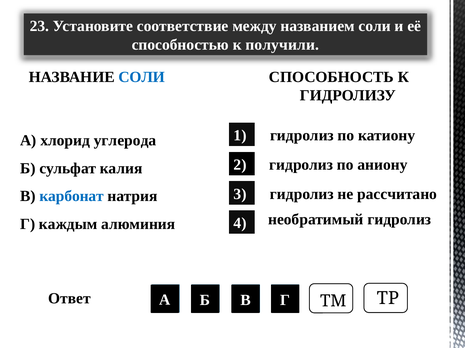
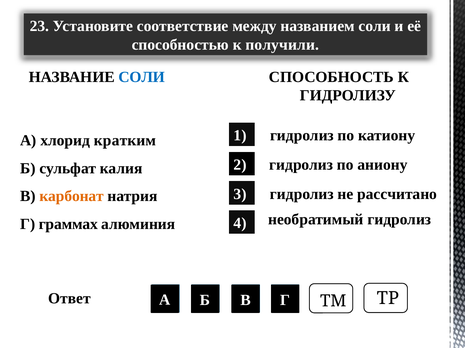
углерода: углерода -> кратким
карбонат colour: blue -> orange
каждым: каждым -> граммах
